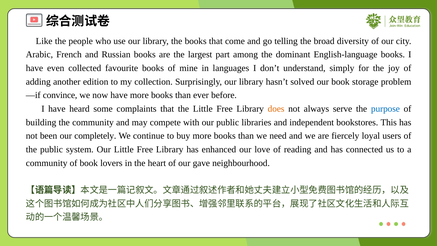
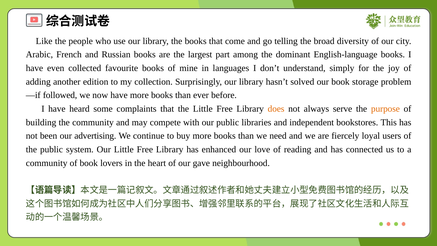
convince: convince -> followed
purpose colour: blue -> orange
completely: completely -> advertising
